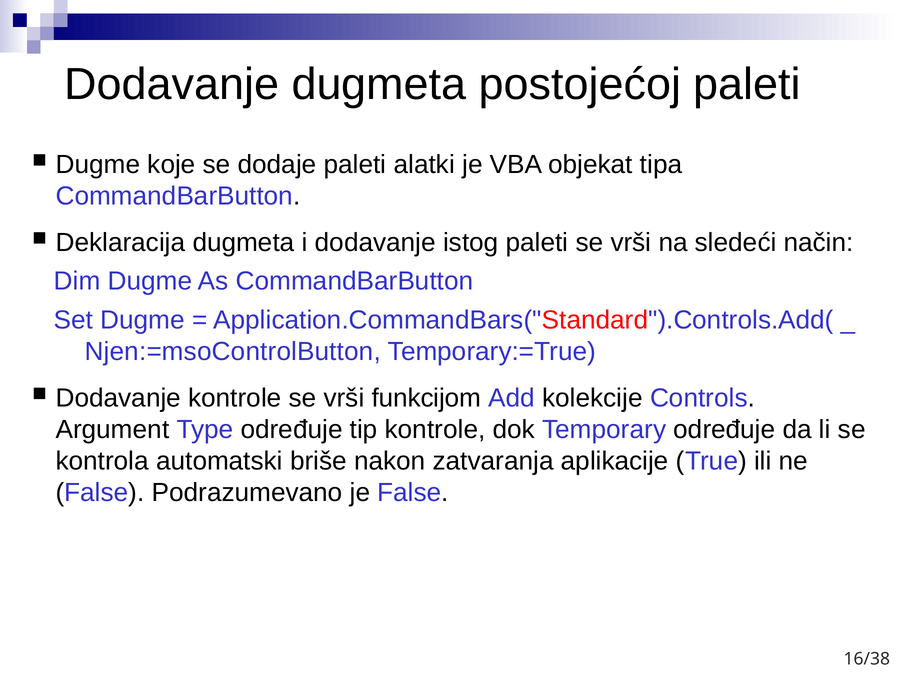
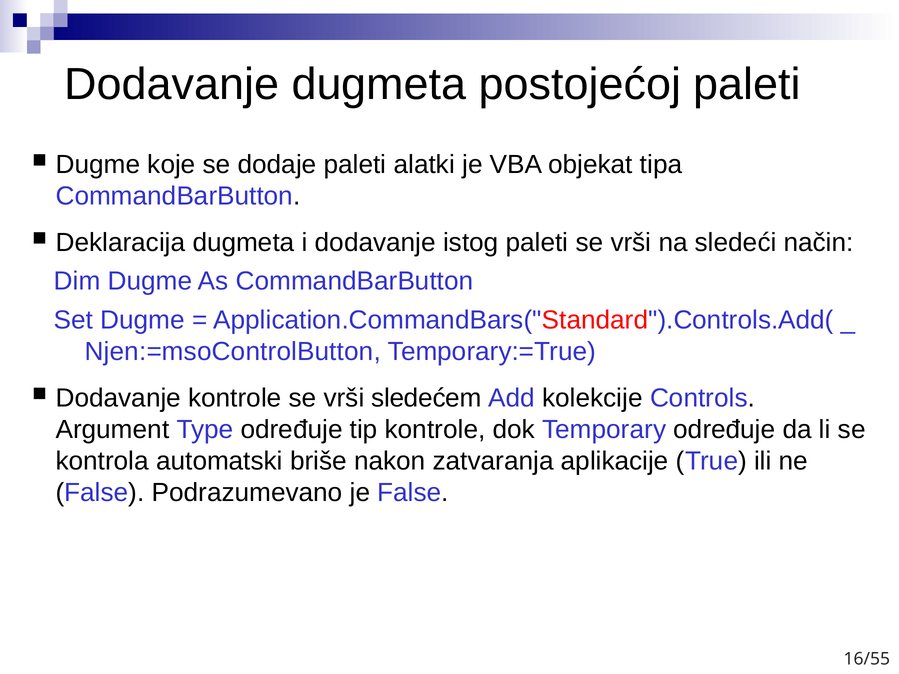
funkcijom: funkcijom -> sledećem
16/38: 16/38 -> 16/55
